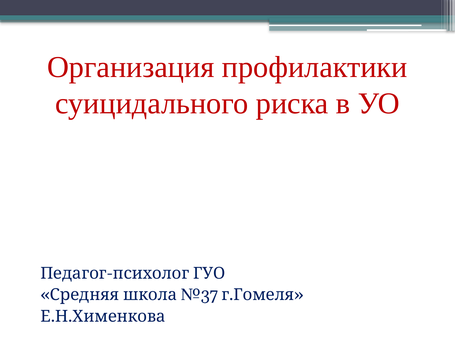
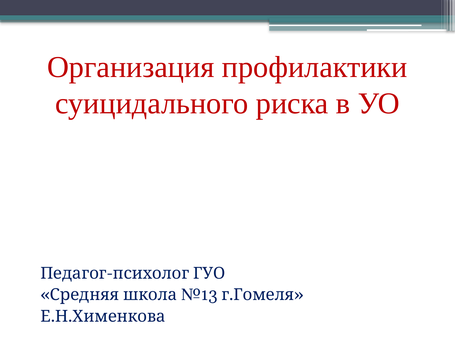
№37: №37 -> №13
